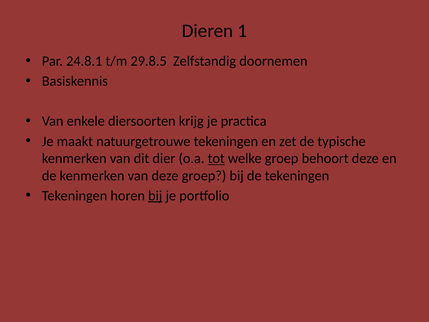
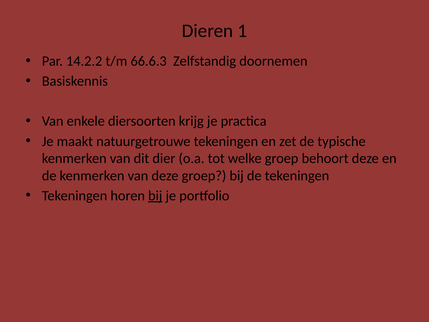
24.8.1: 24.8.1 -> 14.2.2
29.8.5: 29.8.5 -> 66.6.3
tot underline: present -> none
